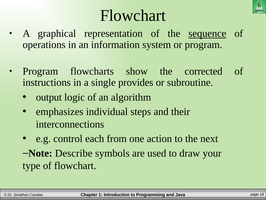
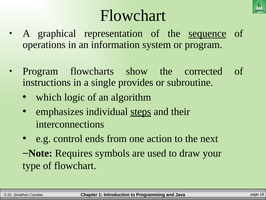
output: output -> which
steps underline: none -> present
each: each -> ends
Describe: Describe -> Requires
